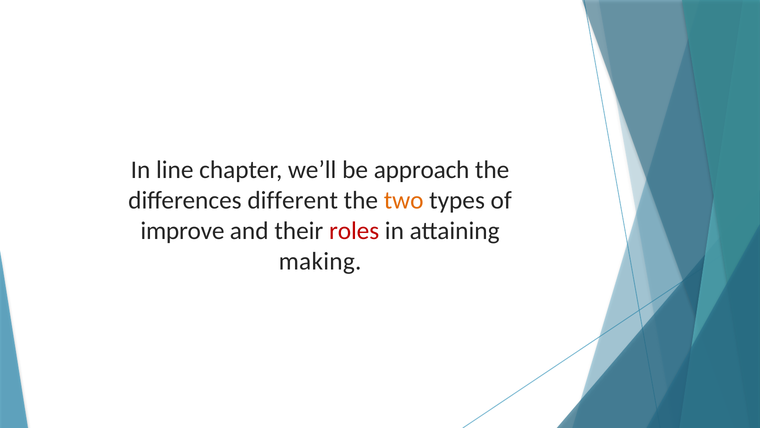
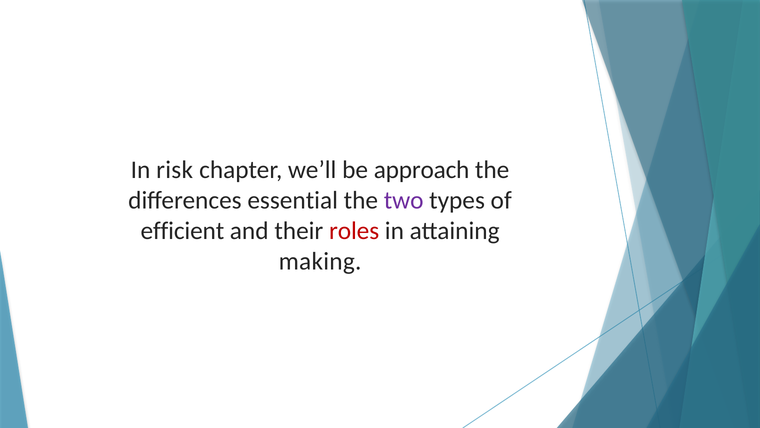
line: line -> risk
different: different -> essential
two colour: orange -> purple
improve: improve -> efficient
